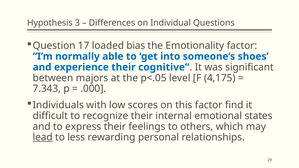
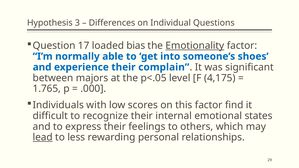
Emotionality underline: none -> present
cognitive: cognitive -> complain
7.343: 7.343 -> 1.765
